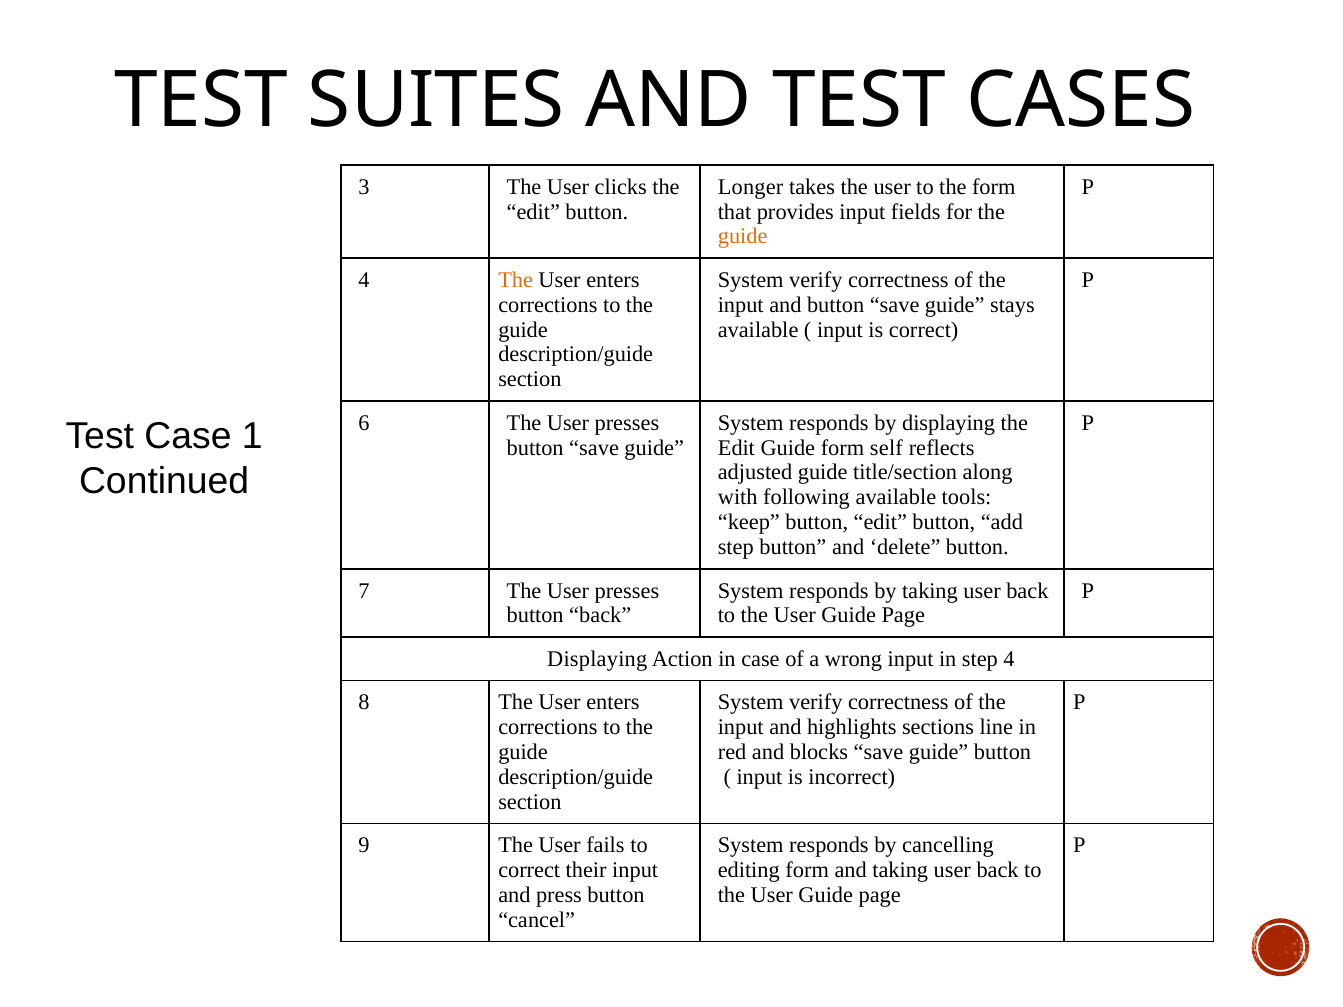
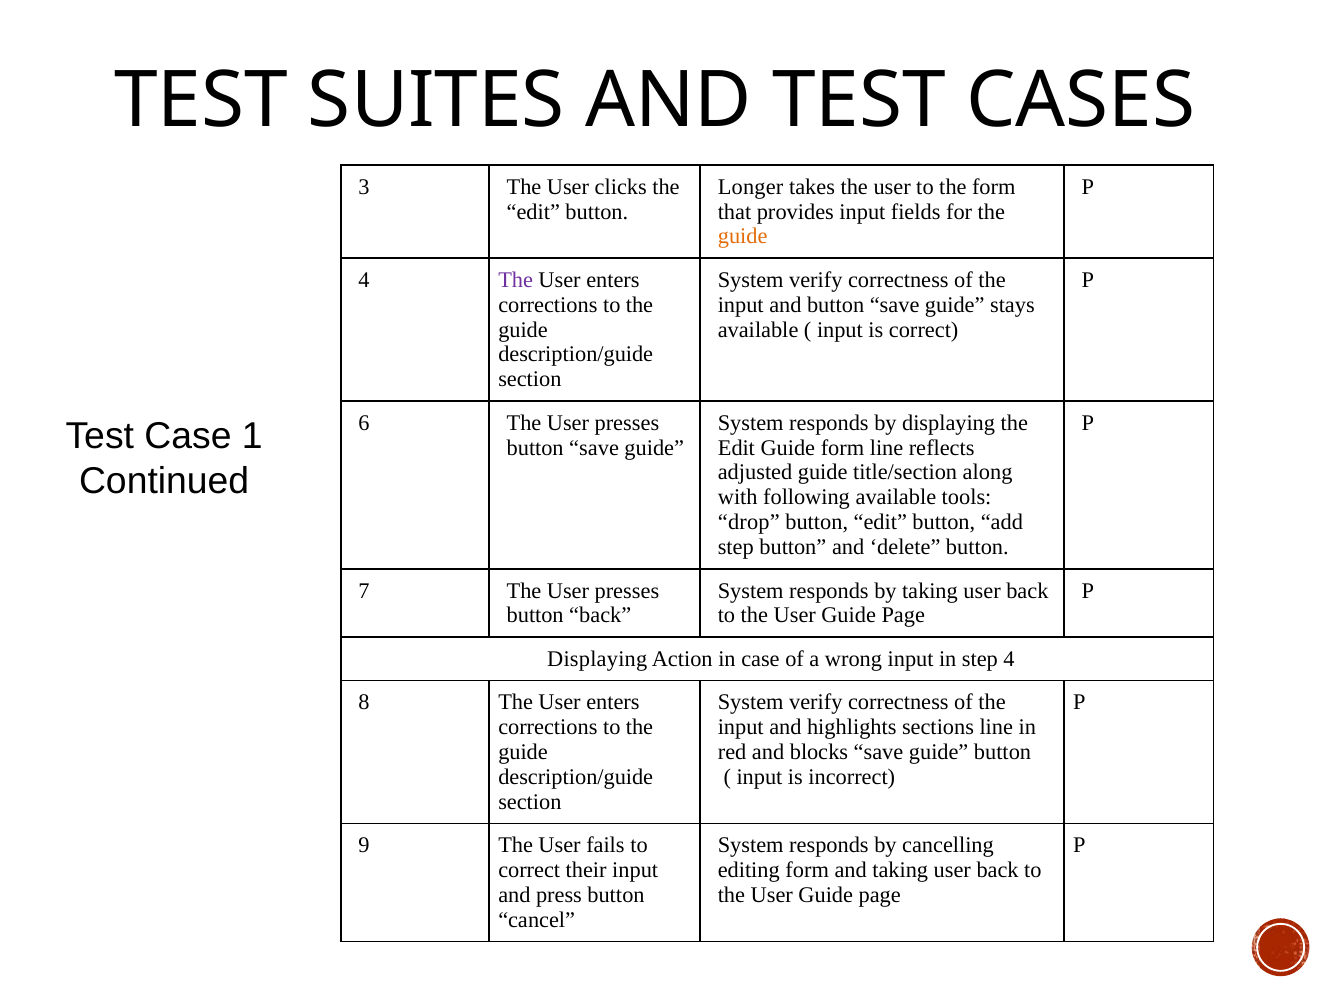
The at (516, 280) colour: orange -> purple
form self: self -> line
keep: keep -> drop
